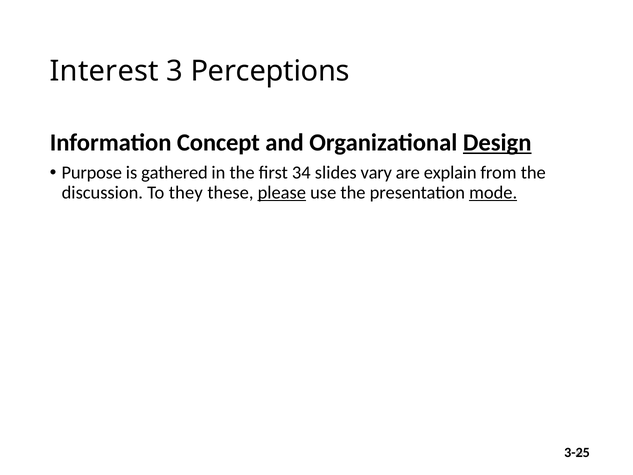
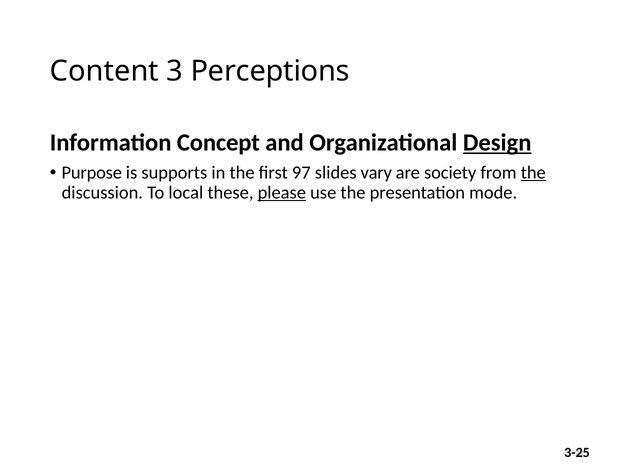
Interest: Interest -> Content
gathered: gathered -> supports
34: 34 -> 97
explain: explain -> society
the at (533, 173) underline: none -> present
they: they -> local
mode underline: present -> none
